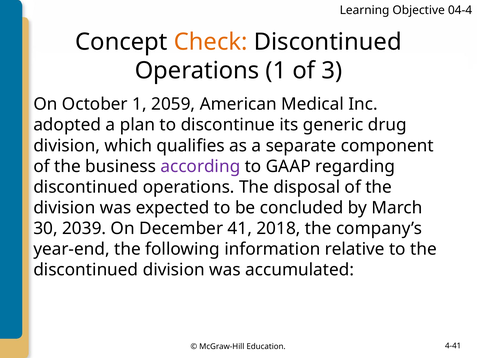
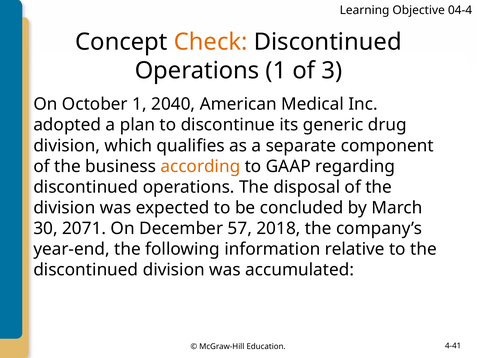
2059: 2059 -> 2040
according colour: purple -> orange
2039: 2039 -> 2071
41: 41 -> 57
